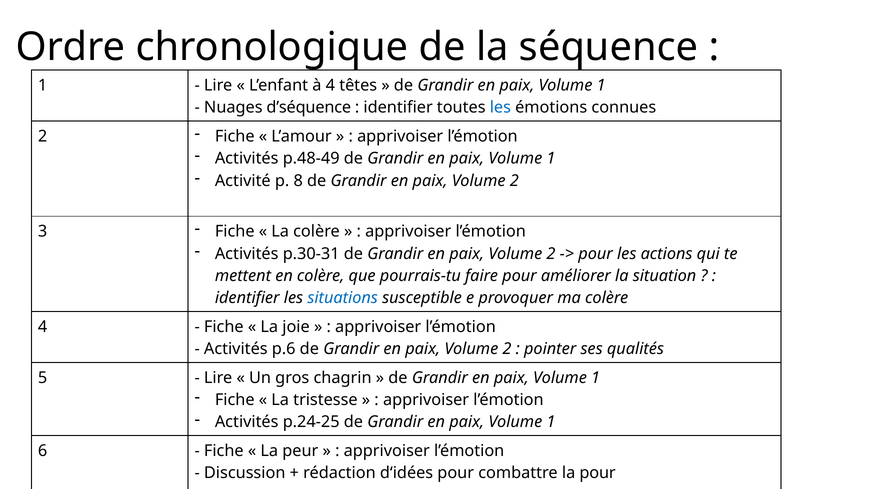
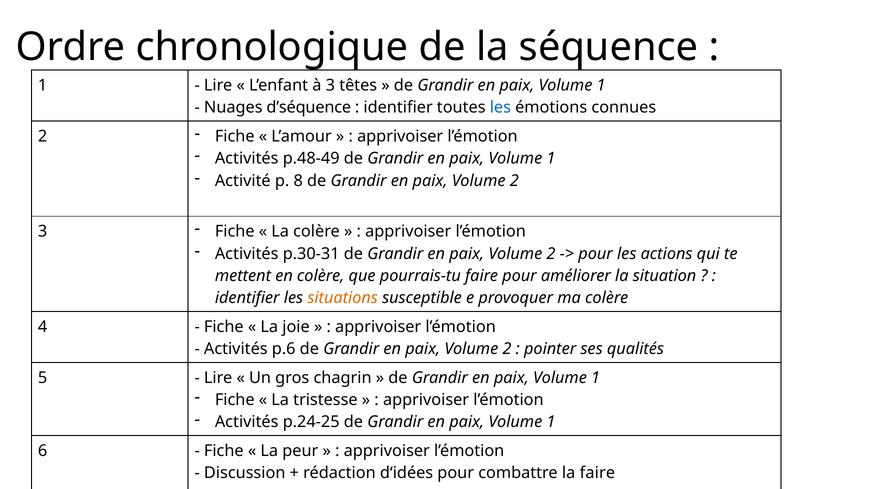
à 4: 4 -> 3
situations colour: blue -> orange
la pour: pour -> faire
